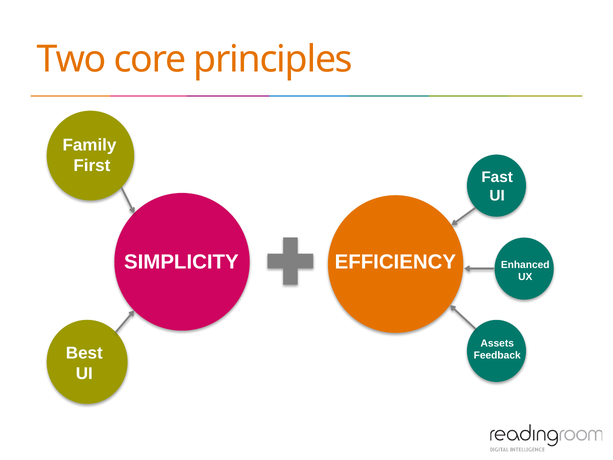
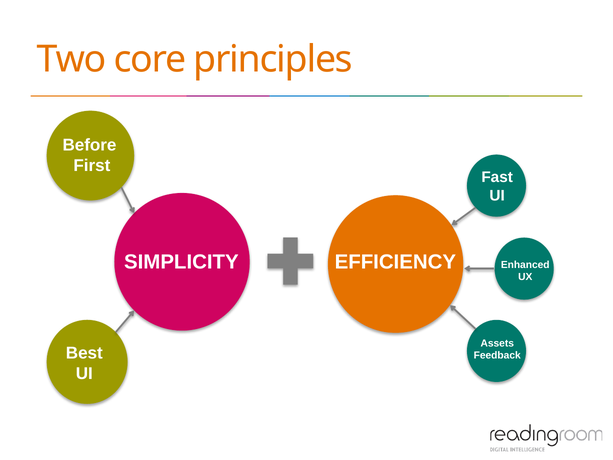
Family: Family -> Before
